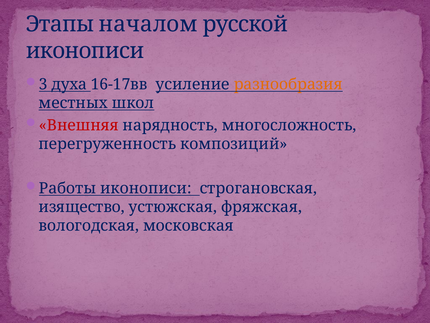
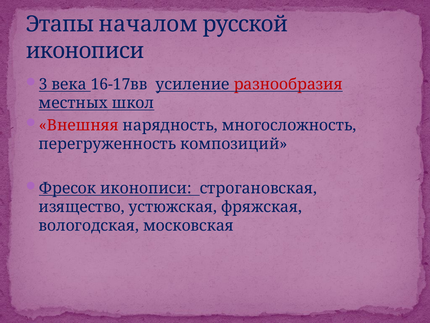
духа: духа -> века
разнообразия colour: orange -> red
Работы: Работы -> Фресок
